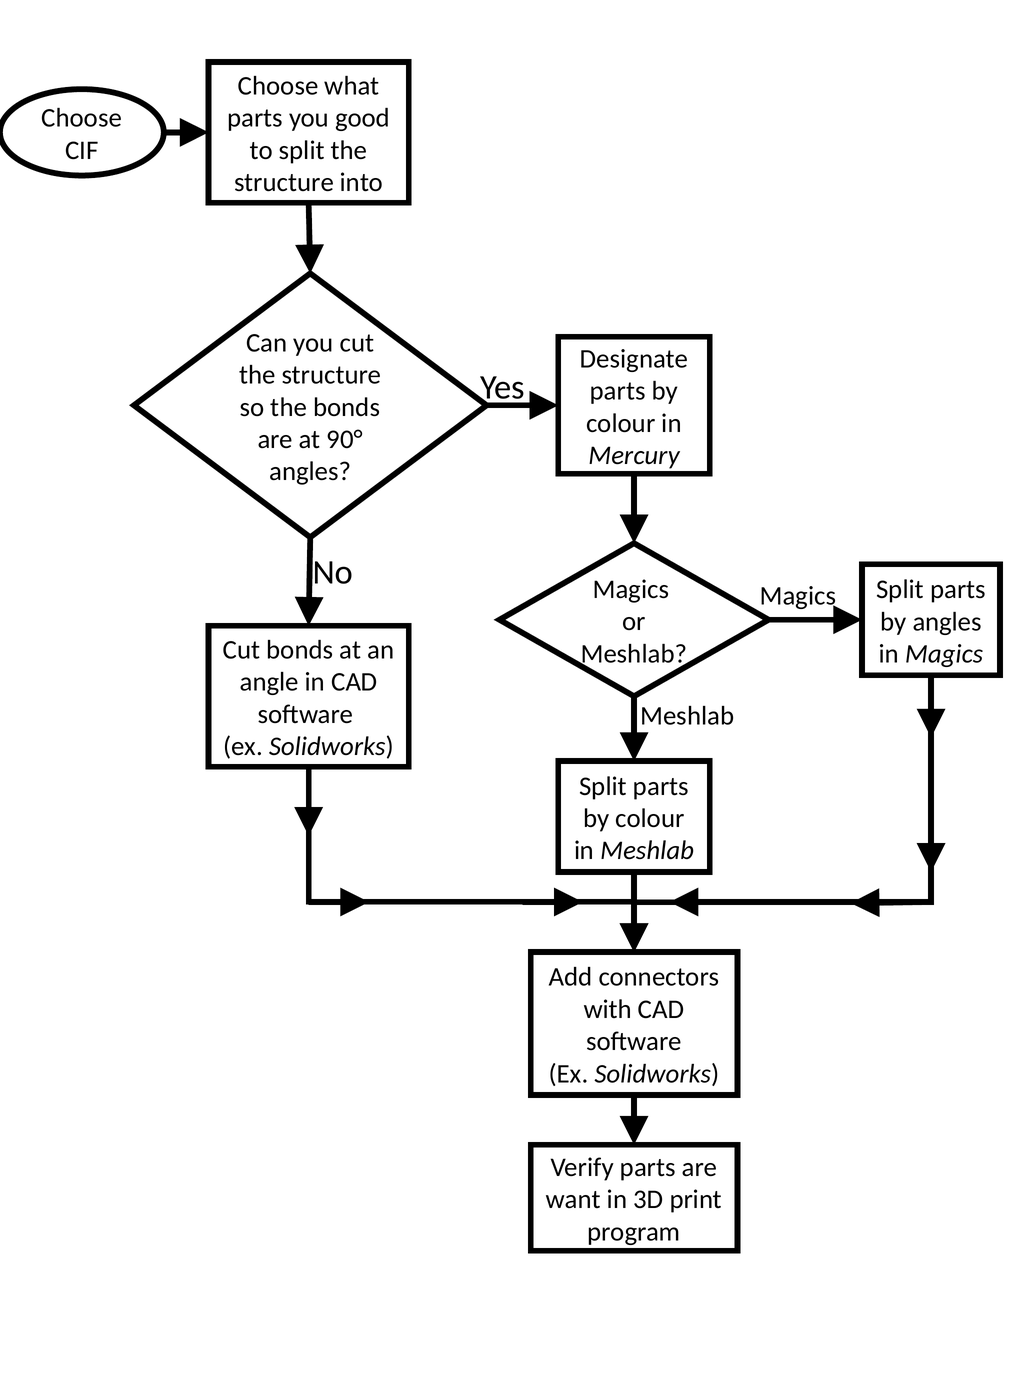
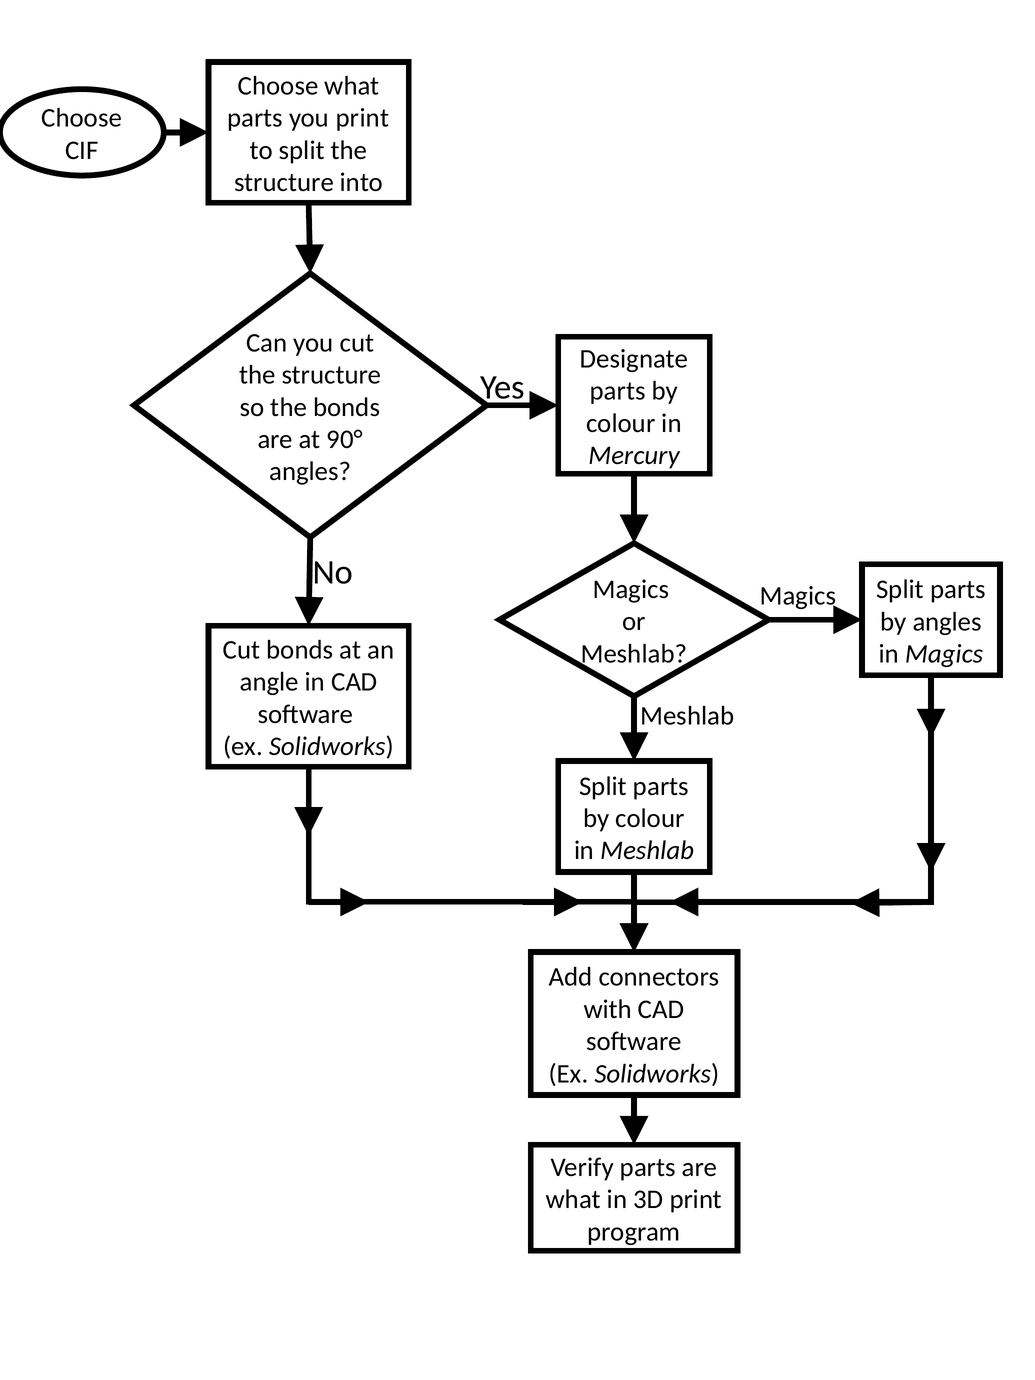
you good: good -> print
want at (573, 1200): want -> what
